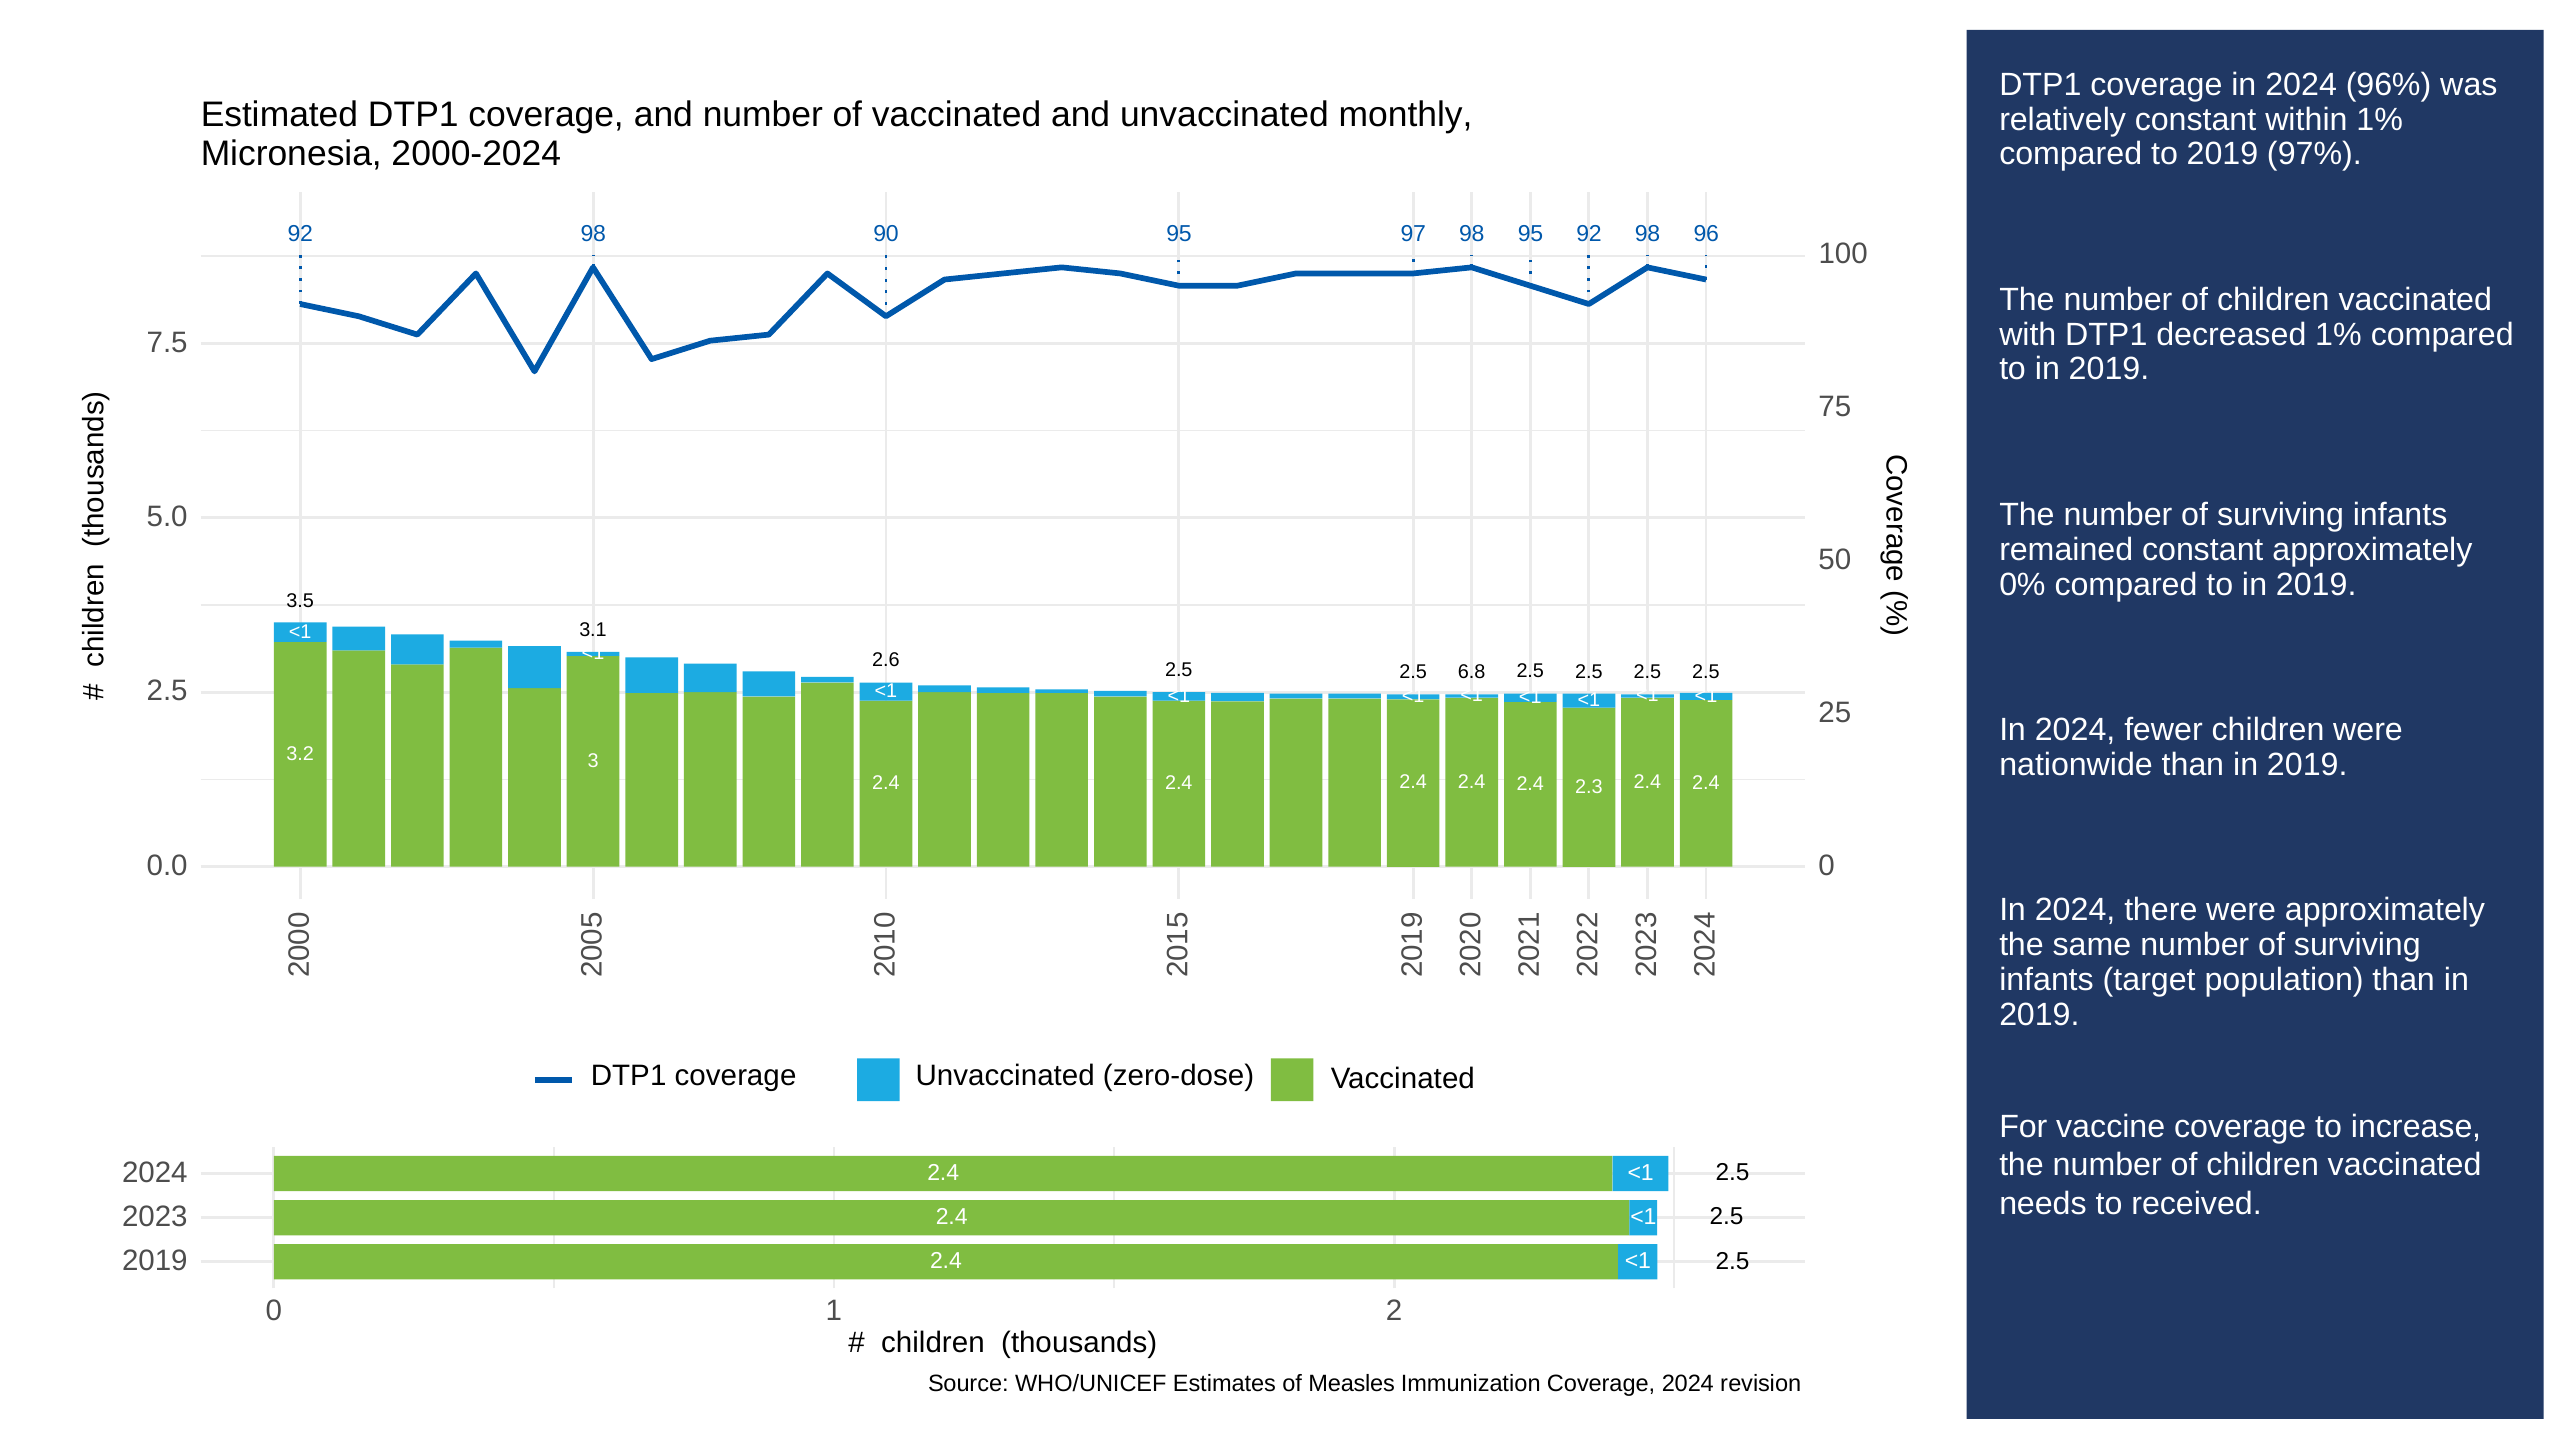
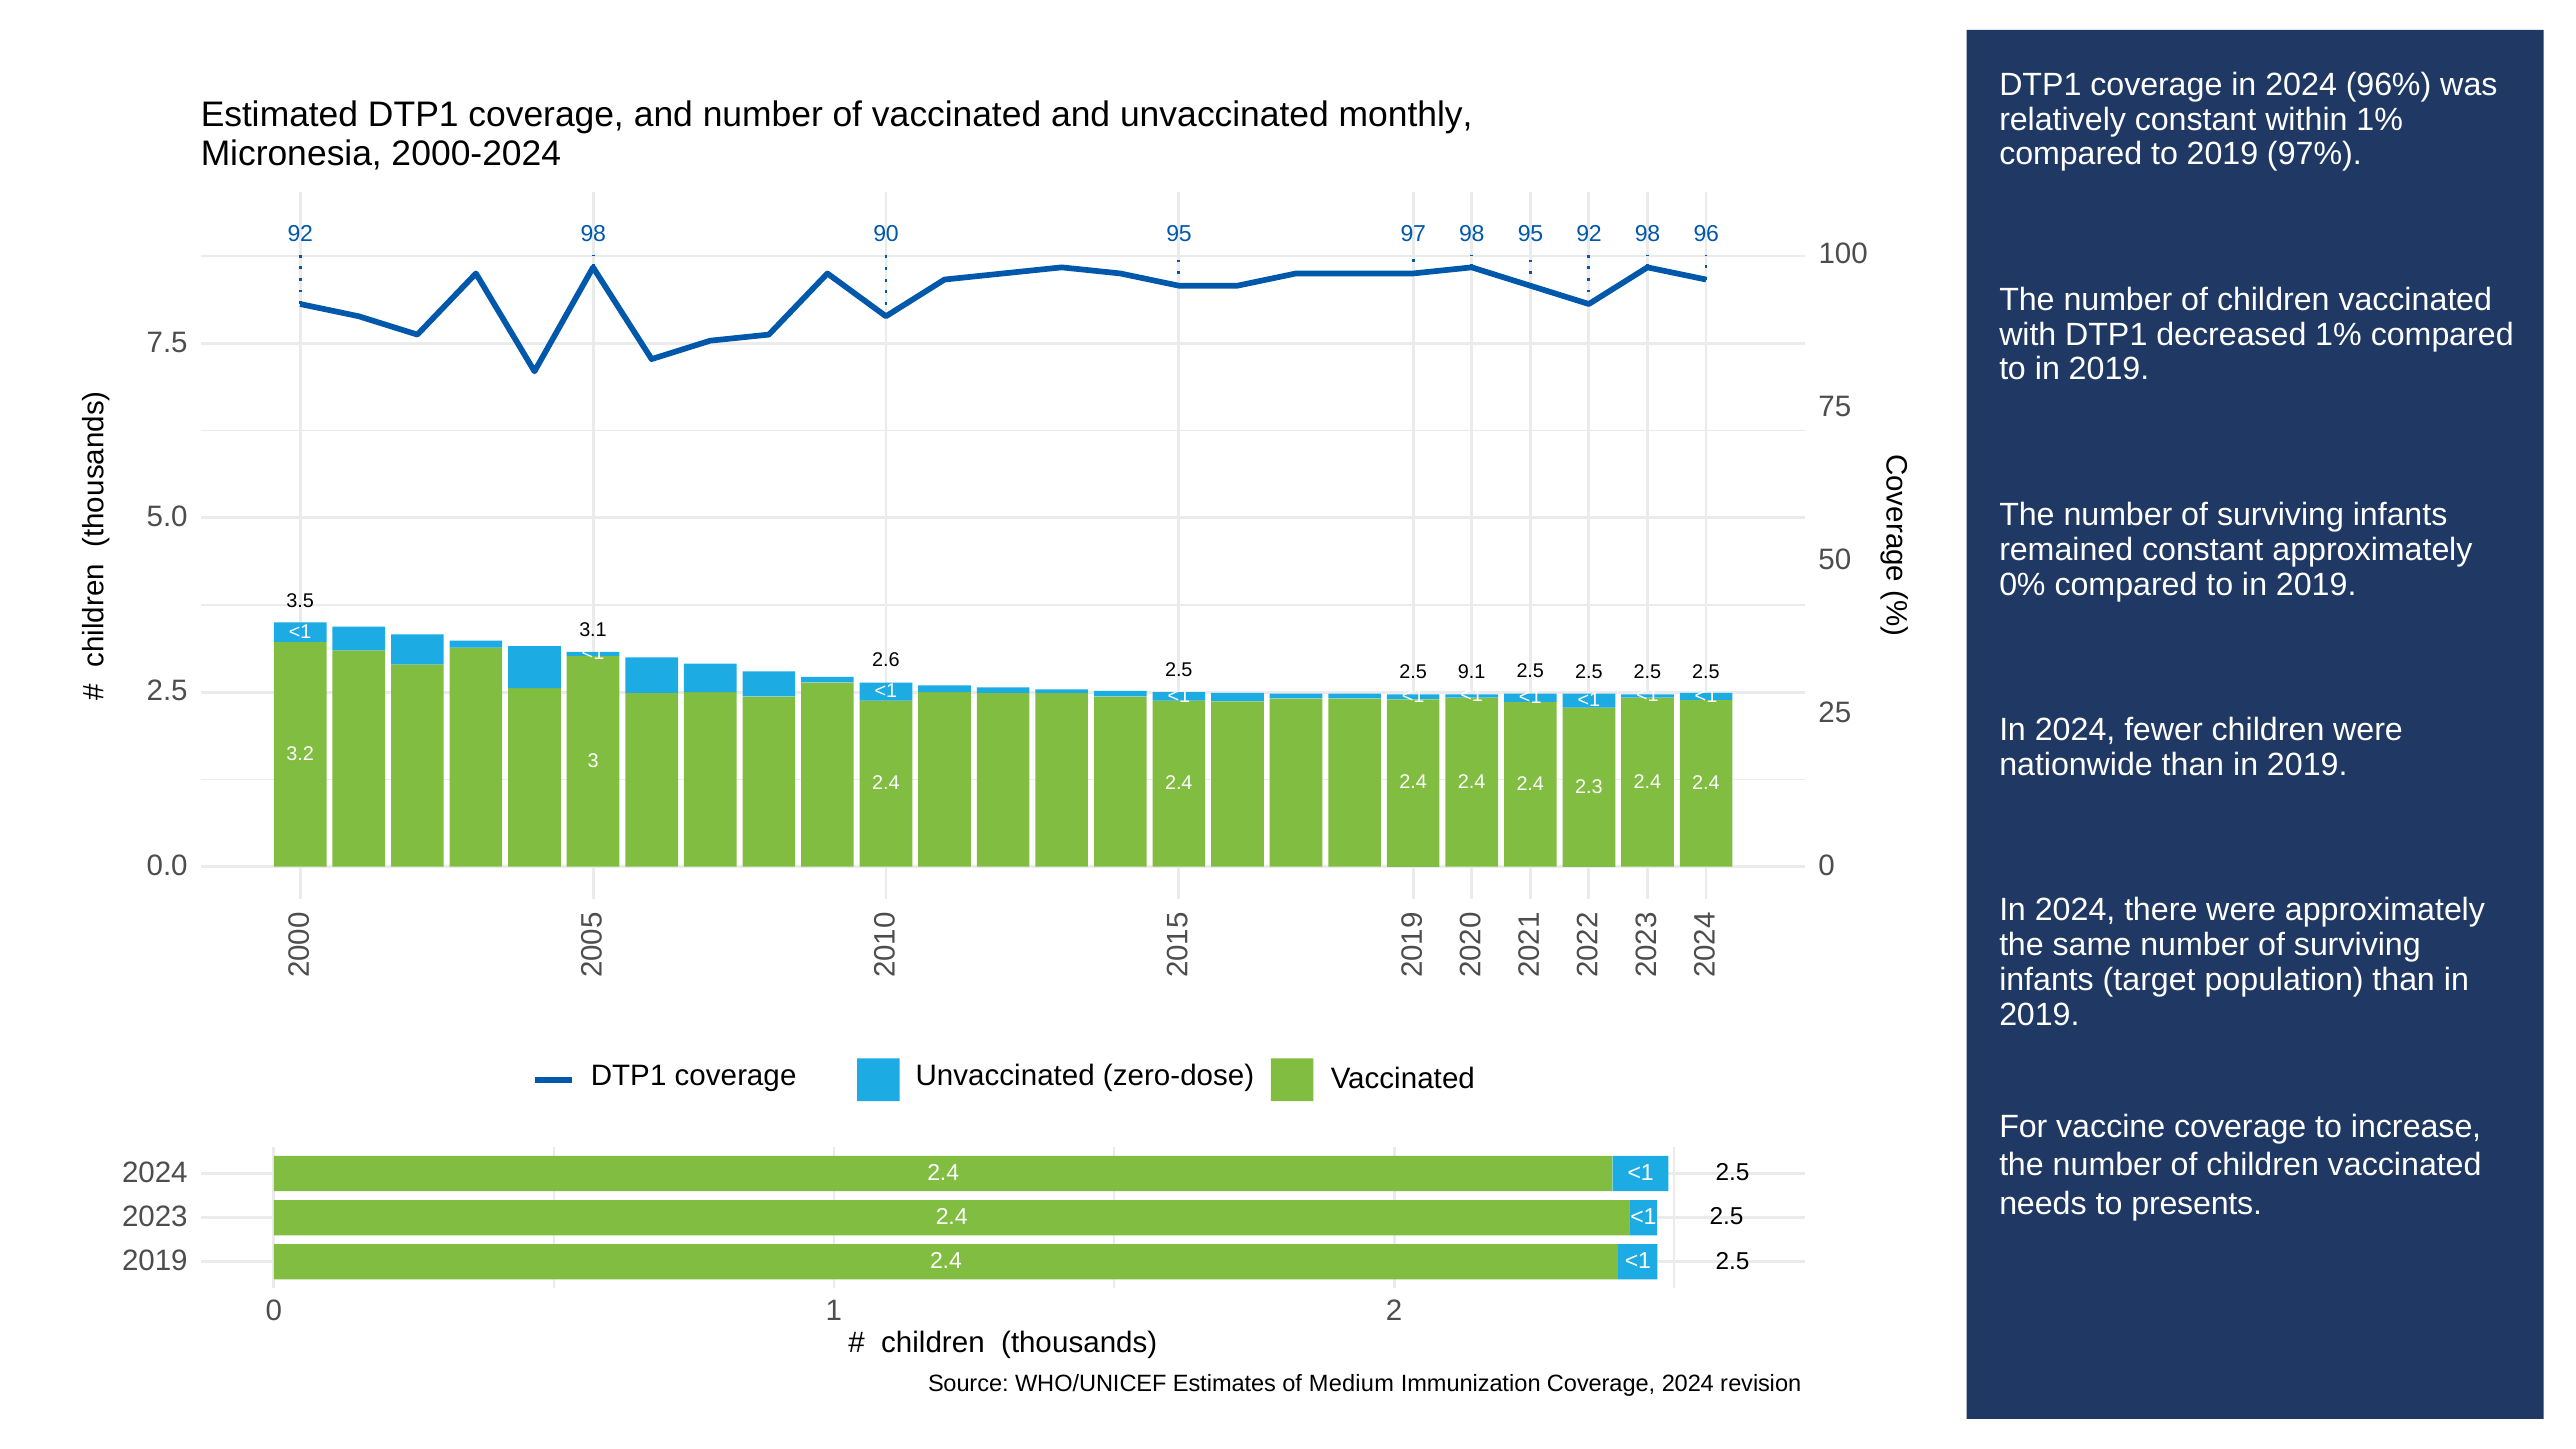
6.8: 6.8 -> 9.1
received: received -> presents
Measles: Measles -> Medium
